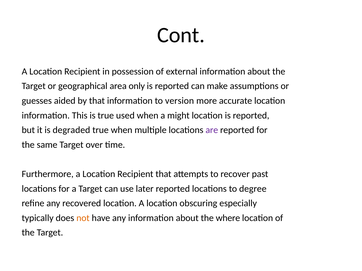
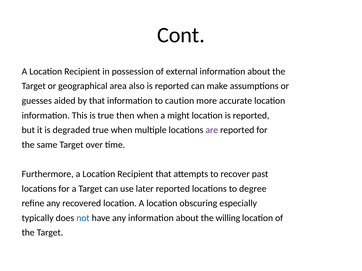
only: only -> also
version: version -> caution
used: used -> then
not colour: orange -> blue
where: where -> willing
